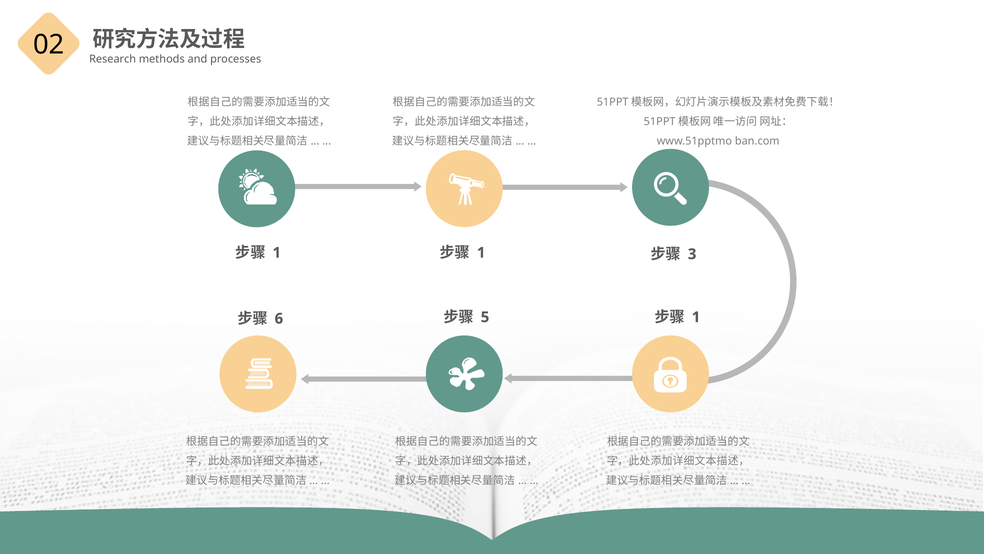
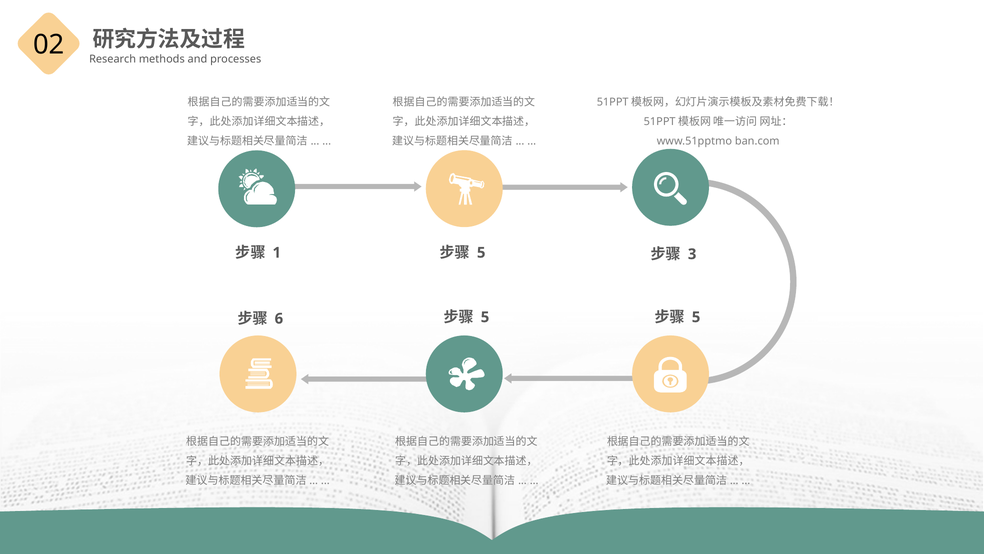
1 at (481, 253): 1 -> 5
1 at (696, 317): 1 -> 5
